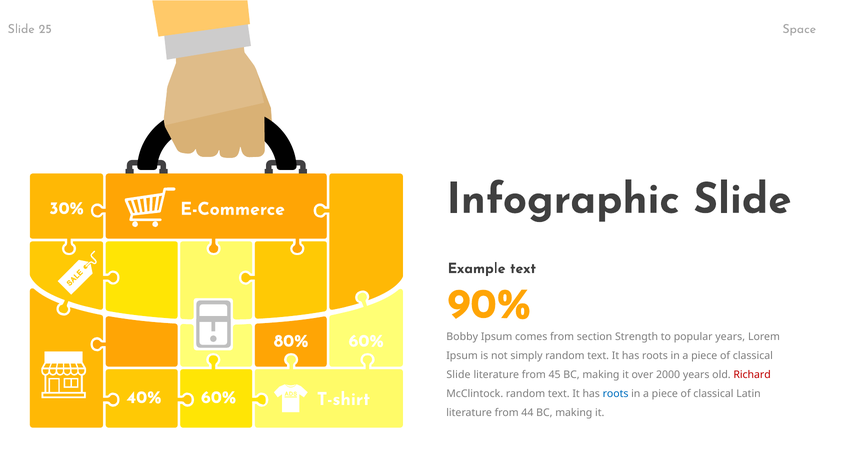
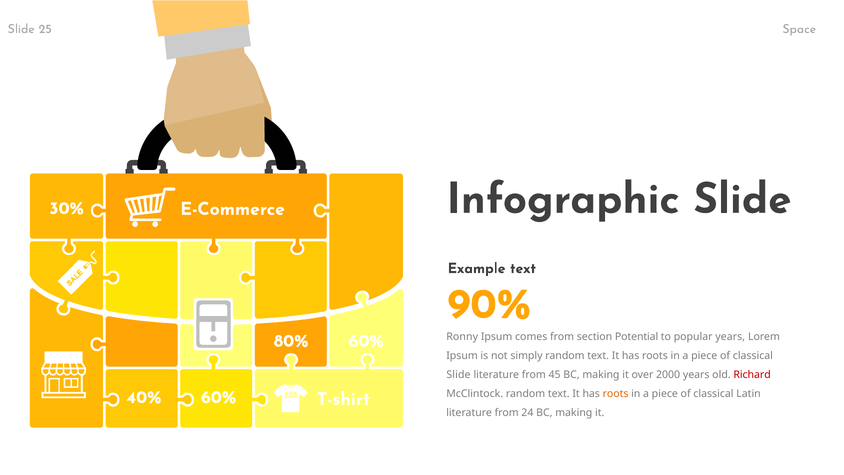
Bobby: Bobby -> Ronny
Strength: Strength -> Potential
roots at (616, 394) colour: blue -> orange
44: 44 -> 24
